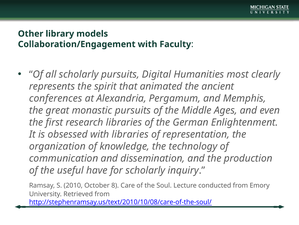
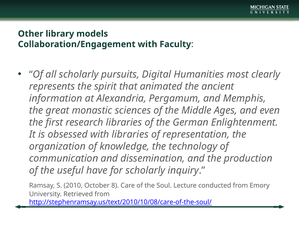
conferences: conferences -> information
monastic pursuits: pursuits -> sciences
